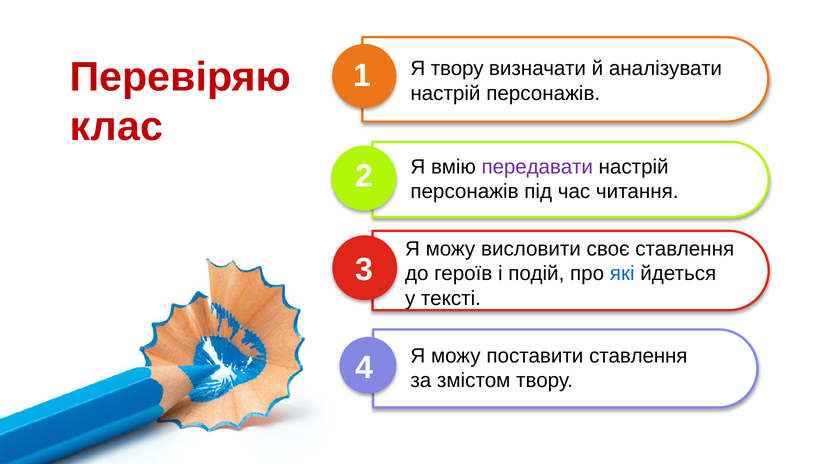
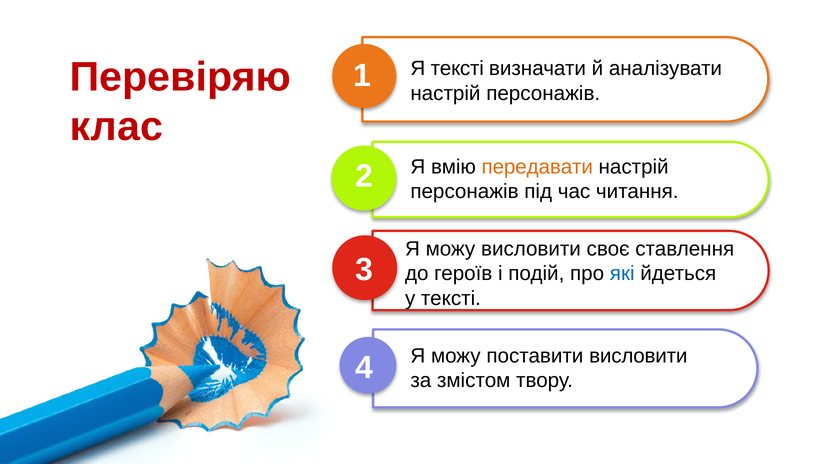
Я твору: твору -> тексті
передавати colour: purple -> orange
поставити ставлення: ставлення -> висловити
